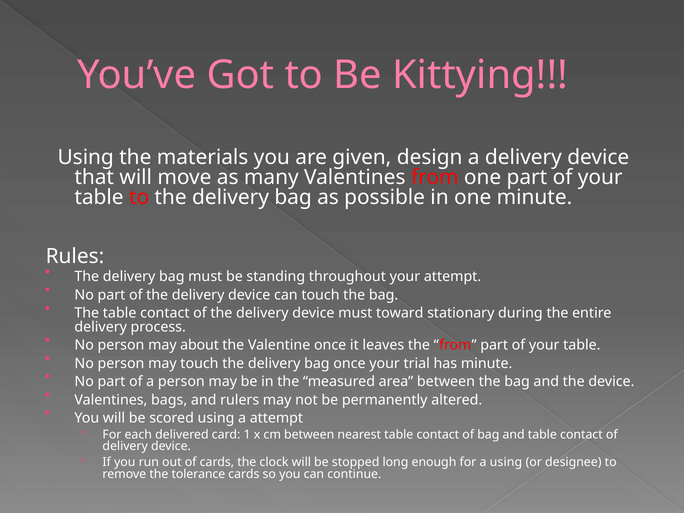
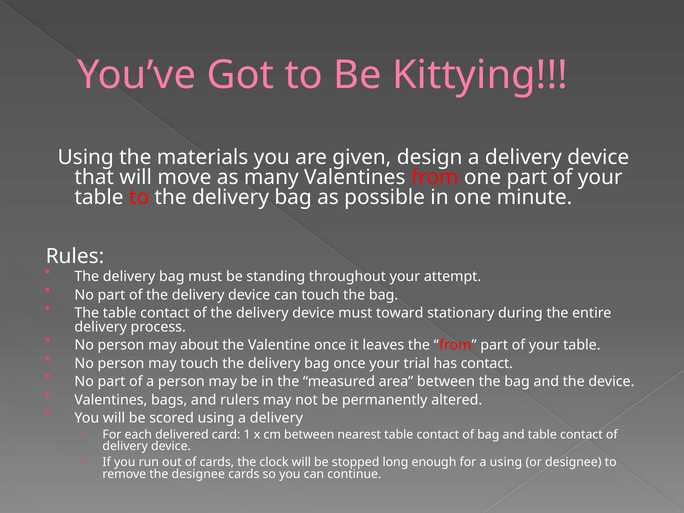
has minute: minute -> contact
using a attempt: attempt -> delivery
the tolerance: tolerance -> designee
